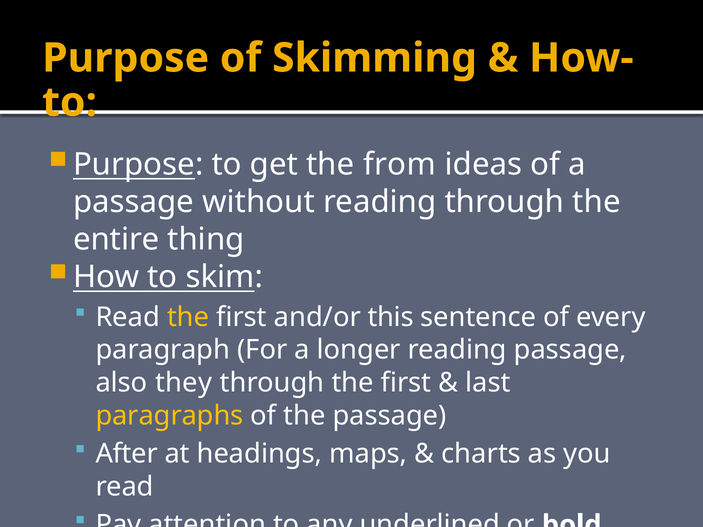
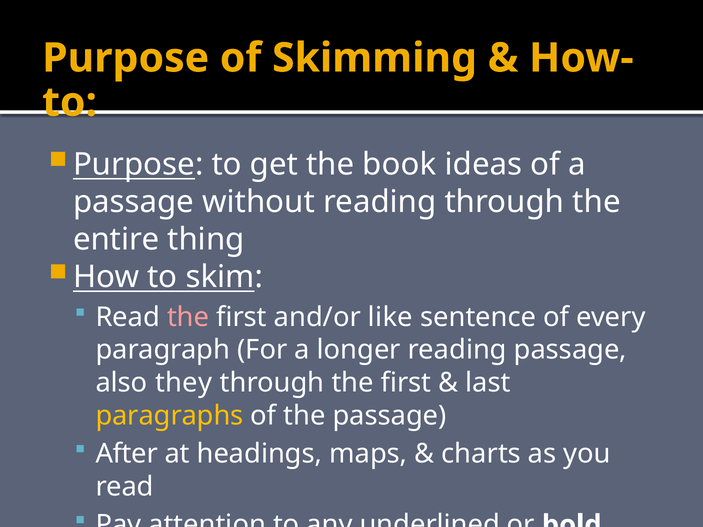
from: from -> book
the at (188, 317) colour: yellow -> pink
this: this -> like
